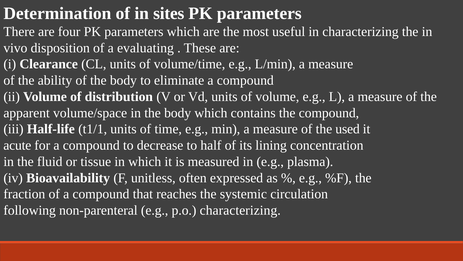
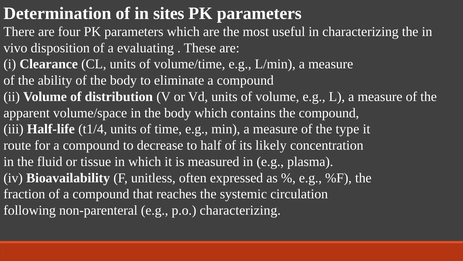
t1/1: t1/1 -> t1/4
used: used -> type
acute: acute -> route
lining: lining -> likely
